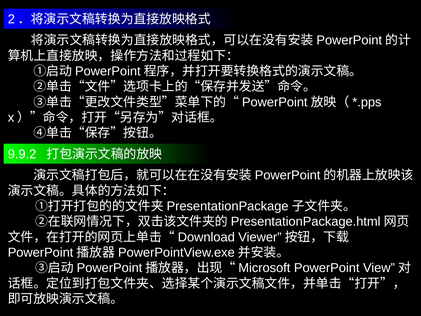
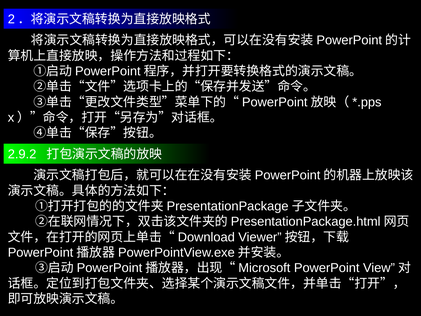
9.9.2: 9.9.2 -> 2.9.2
